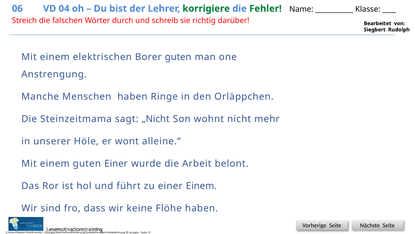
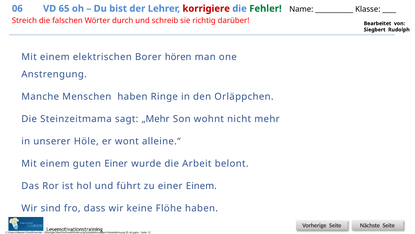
04: 04 -> 65
korrigiere colour: green -> red
Borer guten: guten -> hören
„Nicht: „Nicht -> „Mehr
